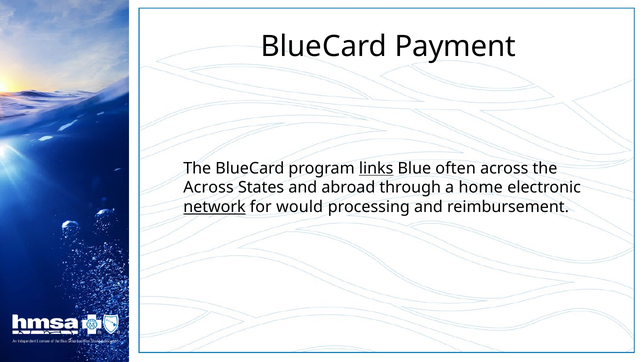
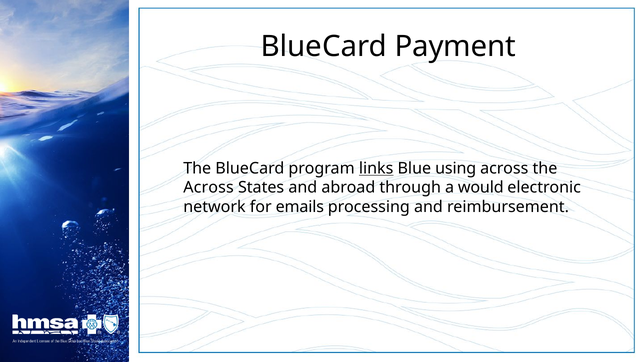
often: often -> using
home: home -> would
network underline: present -> none
would: would -> emails
